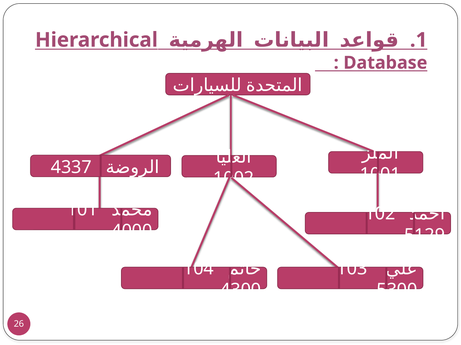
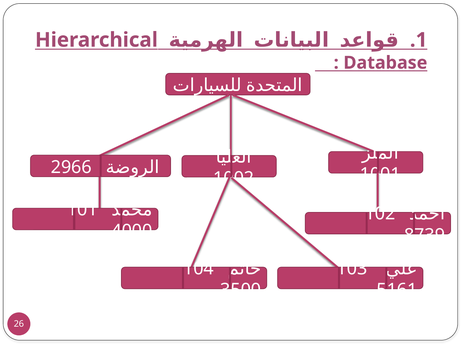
4337: 4337 -> 2966
5129: 5129 -> 8739
4300: 4300 -> 3500
5300: 5300 -> 5161
